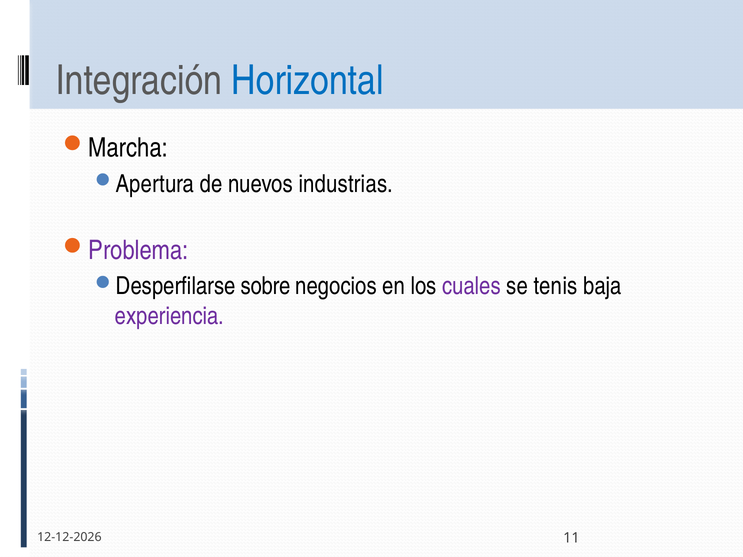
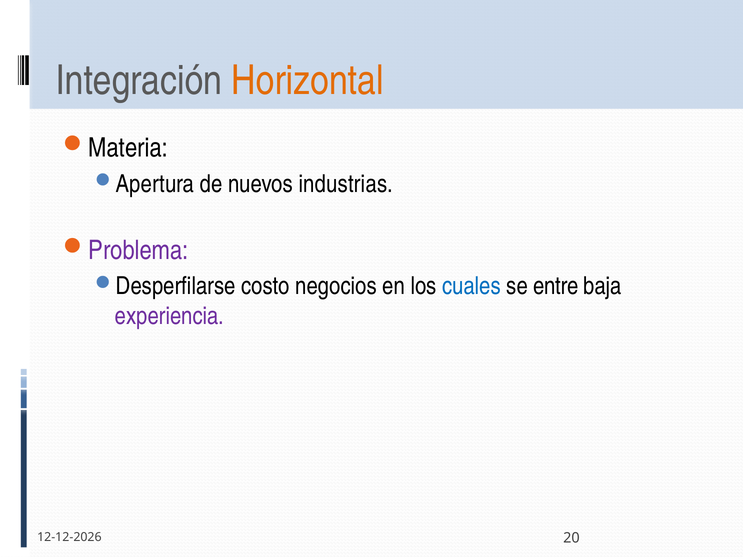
Horizontal colour: blue -> orange
Marcha: Marcha -> Materia
sobre: sobre -> costo
cuales colour: purple -> blue
tenis: tenis -> entre
11: 11 -> 20
